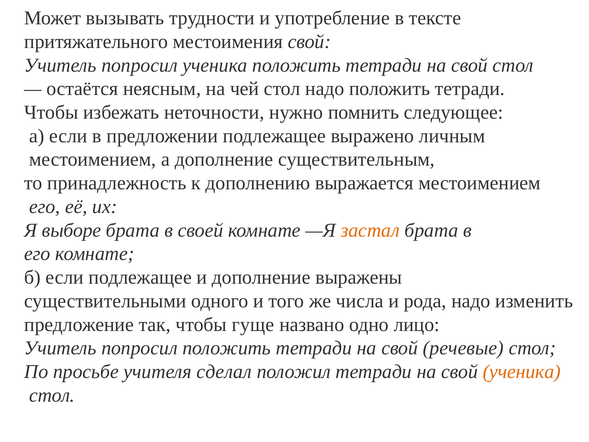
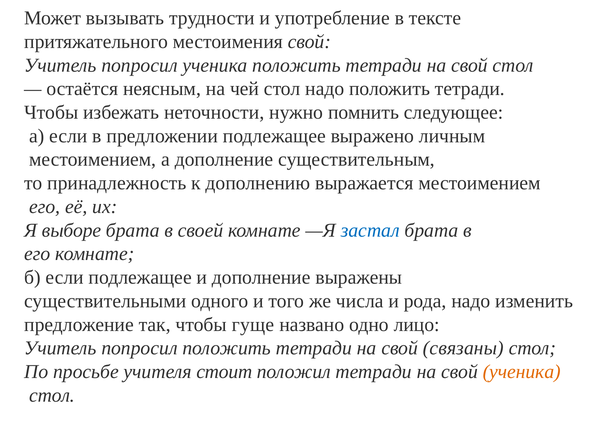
застал colour: orange -> blue
речевые: речевые -> связаны
сделал: сделал -> стоит
